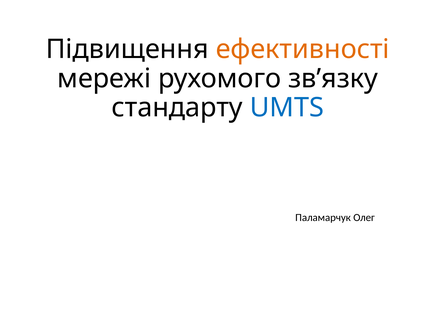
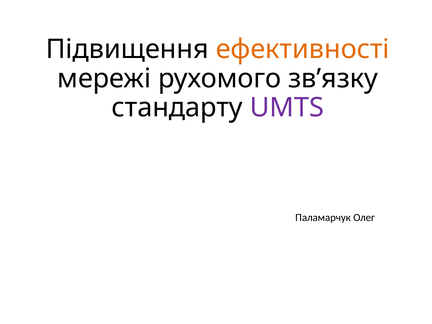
UMTS colour: blue -> purple
